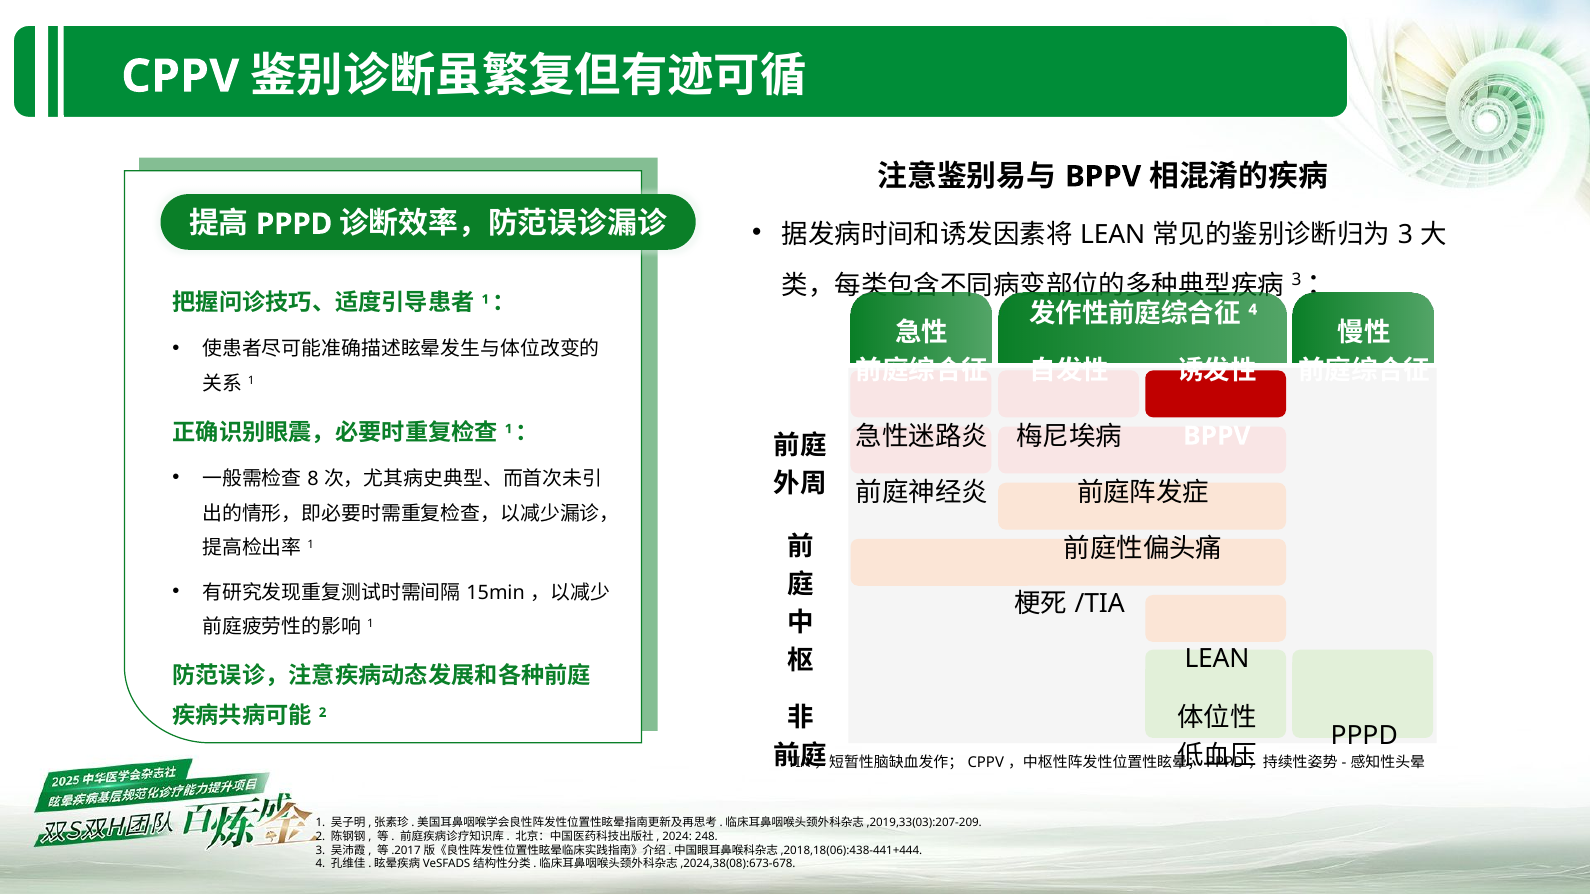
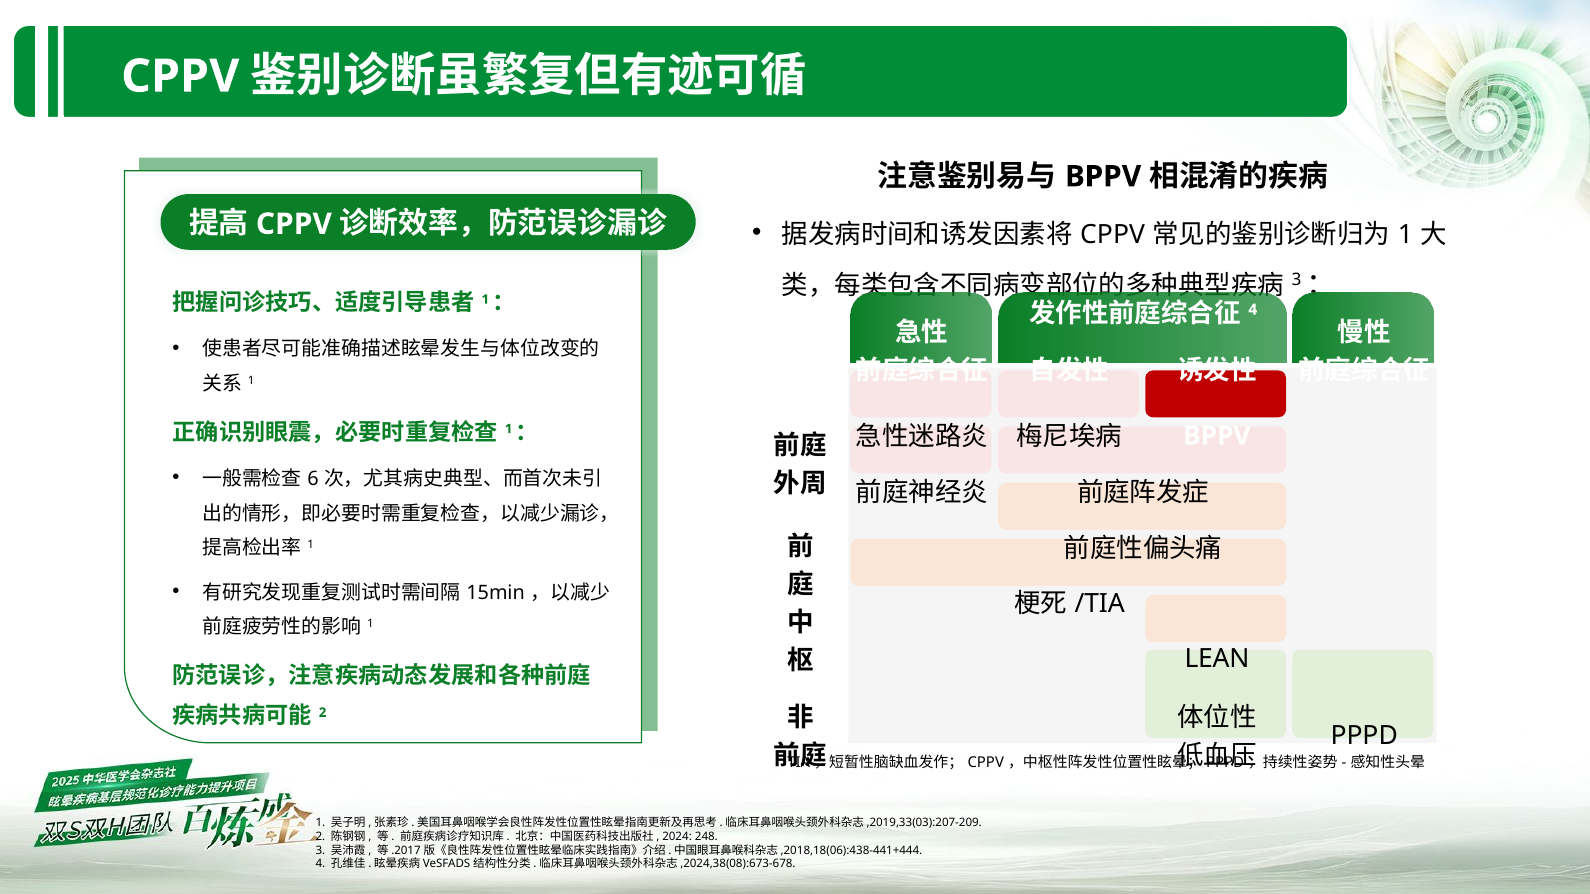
PPPD at (294, 224): PPPD -> CPPV
LEAN at (1113, 235): LEAN -> CPPV
3 at (1405, 235): 3 -> 1
8: 8 -> 6
